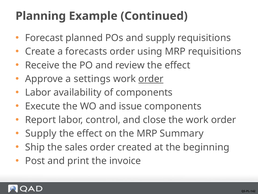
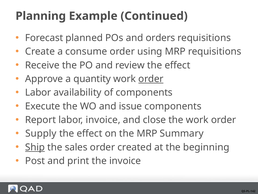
and supply: supply -> orders
forecasts: forecasts -> consume
settings: settings -> quantity
labor control: control -> invoice
Ship underline: none -> present
